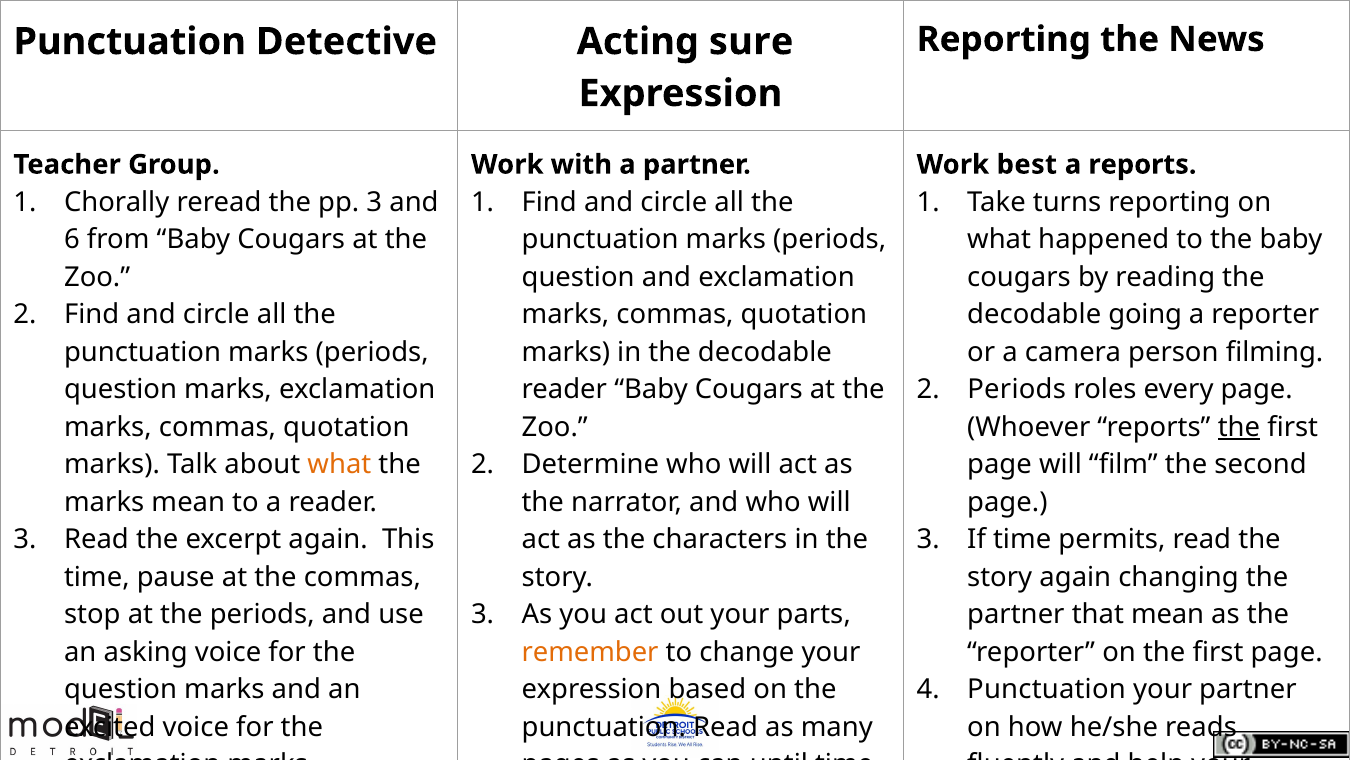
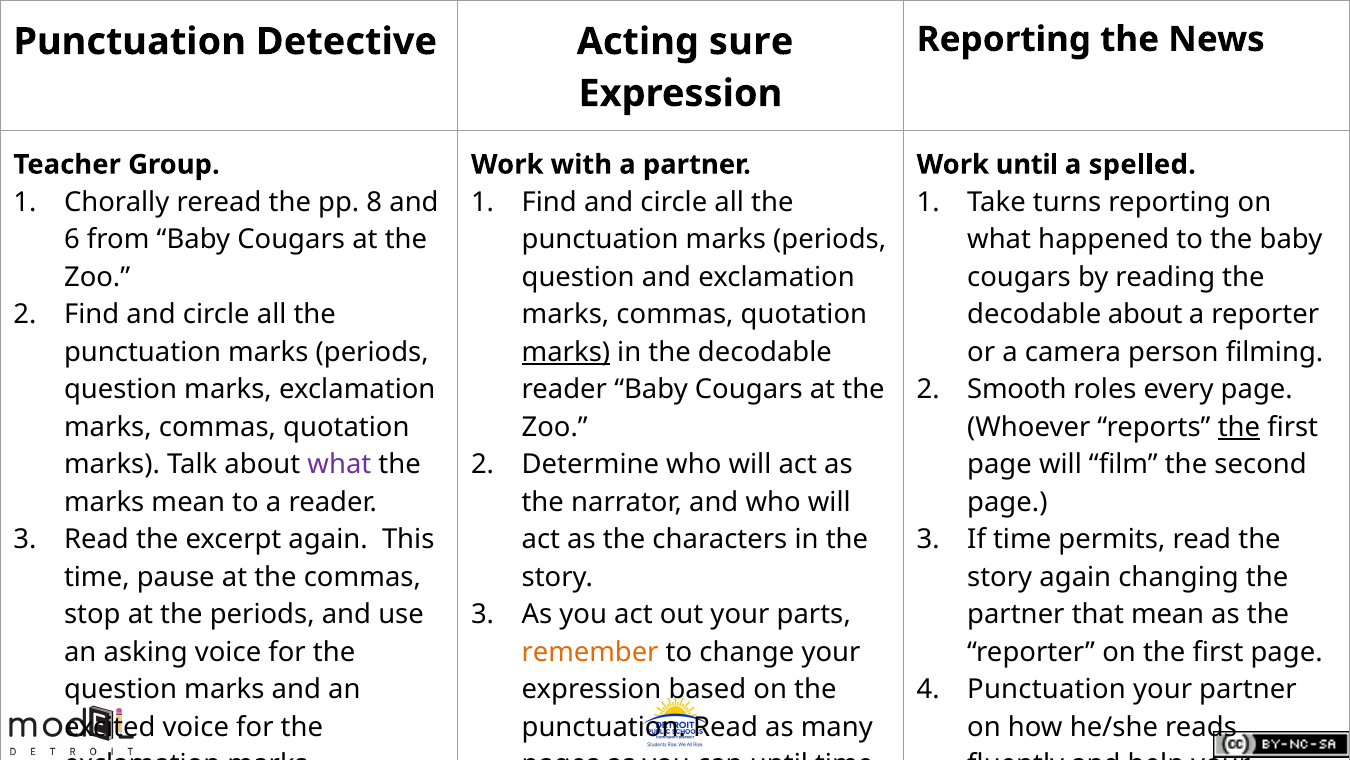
Work best: best -> until
a reports: reports -> spelled
pp 3: 3 -> 8
decodable going: going -> about
marks at (566, 352) underline: none -> present
Periods at (1017, 389): Periods -> Smooth
what at (339, 464) colour: orange -> purple
